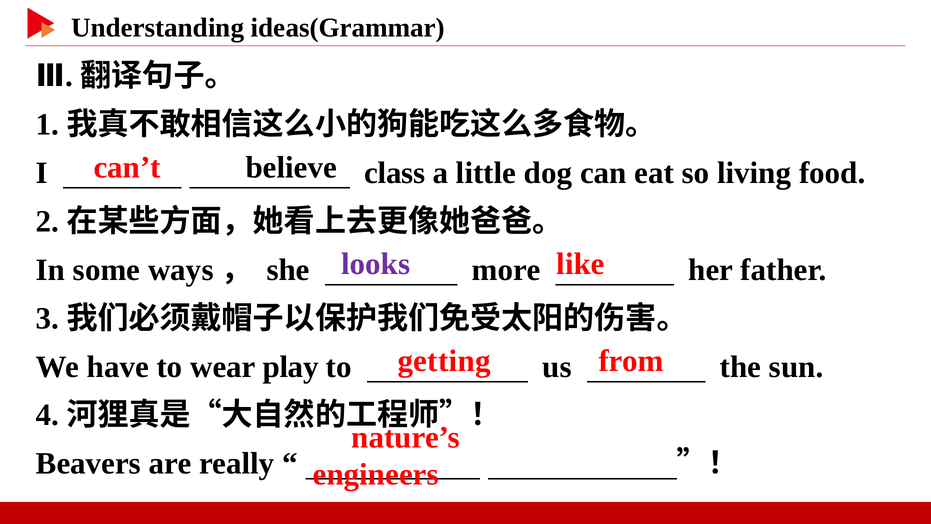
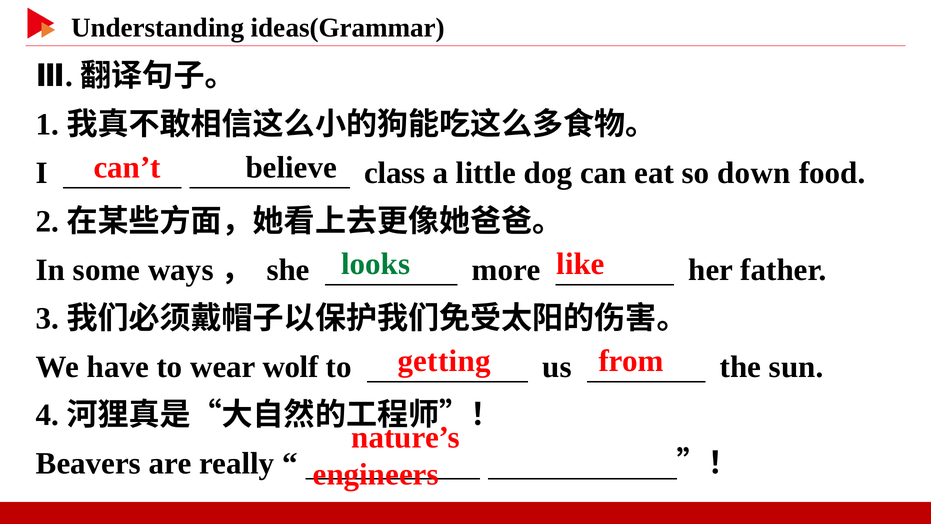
living: living -> down
looks colour: purple -> green
play: play -> wolf
